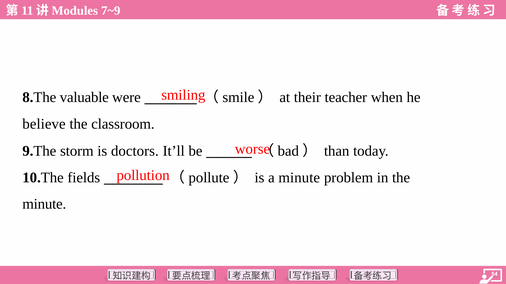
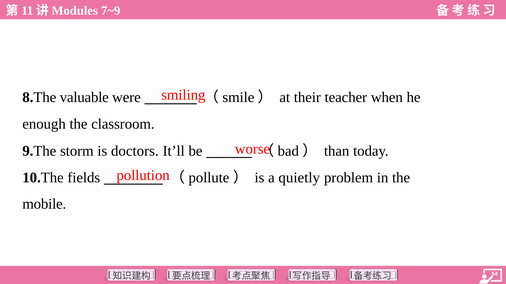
believe: believe -> enough
a minute: minute -> quietly
minute at (44, 204): minute -> mobile
